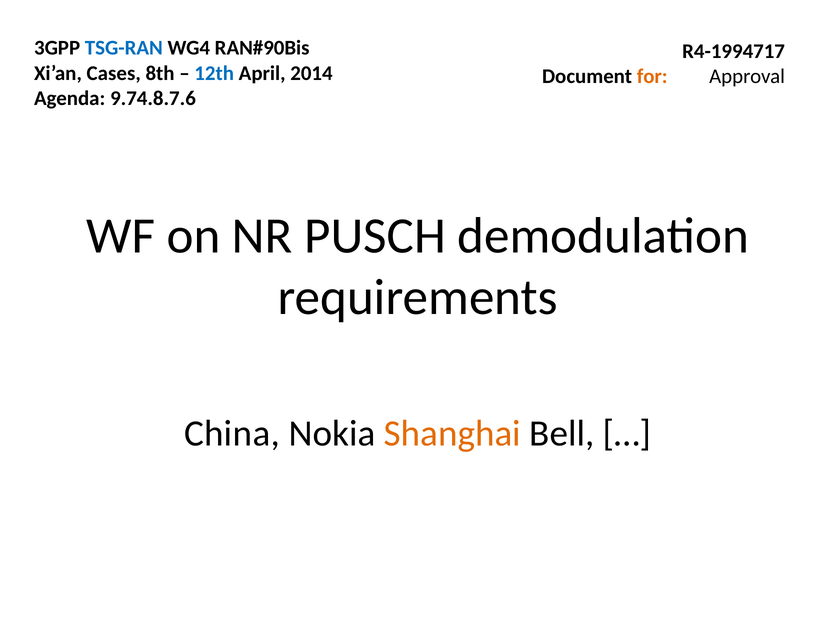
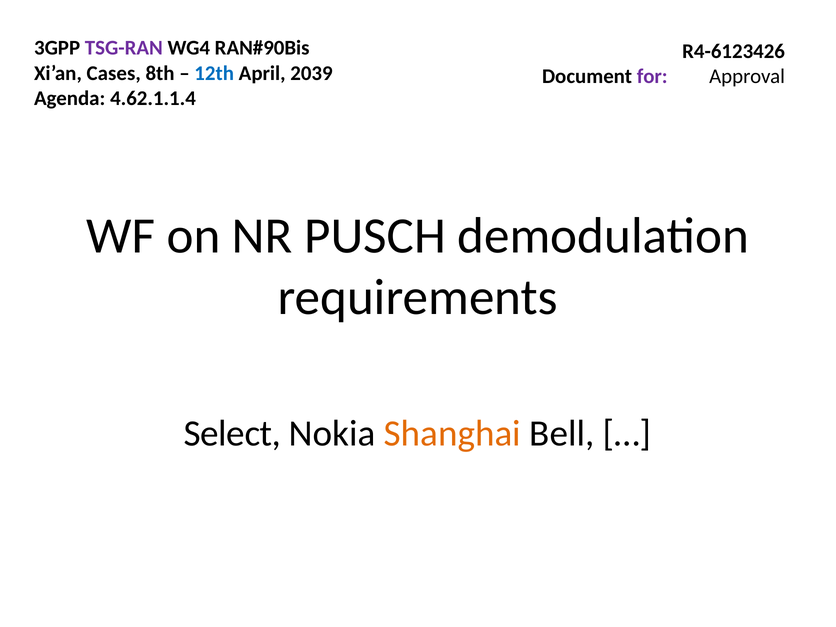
TSG-RAN colour: blue -> purple
R4-1994717: R4-1994717 -> R4-6123426
2014: 2014 -> 2039
for colour: orange -> purple
9.74.8.7.6: 9.74.8.7.6 -> 4.62.1.1.4
China: China -> Select
